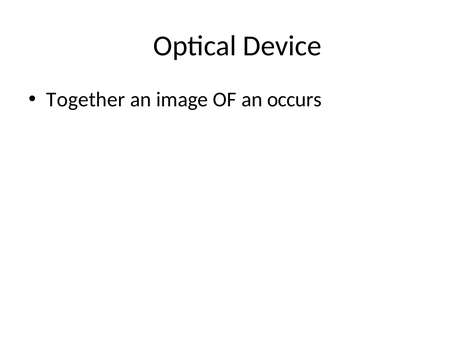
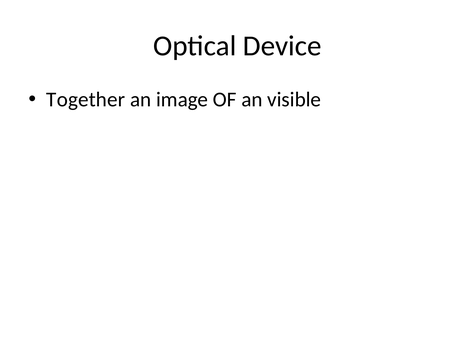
occurs: occurs -> visible
